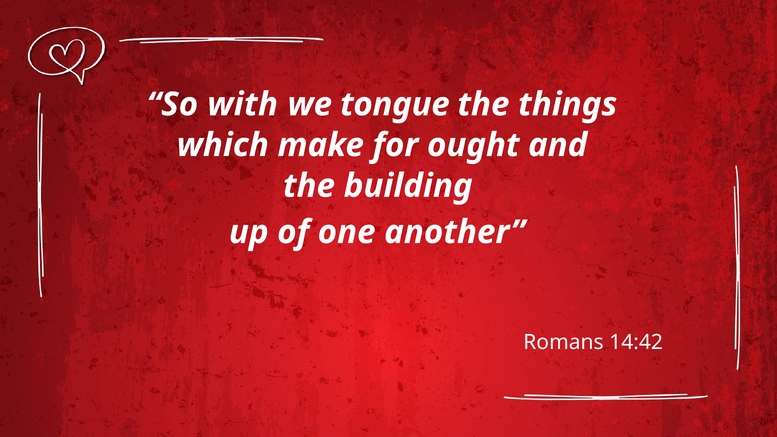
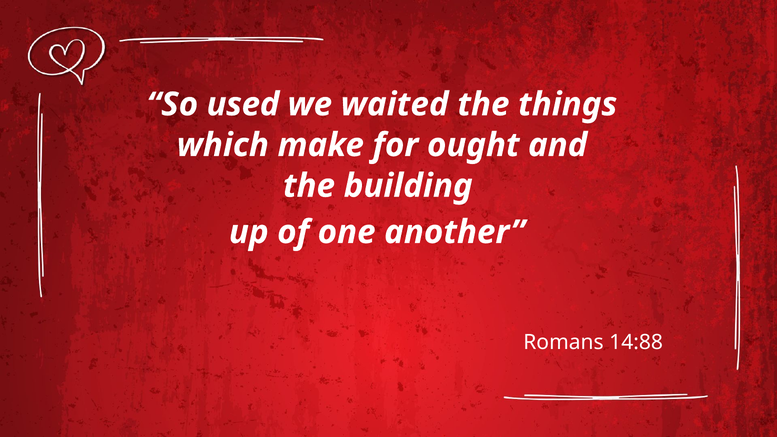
with: with -> used
tongue: tongue -> waited
14:42: 14:42 -> 14:88
